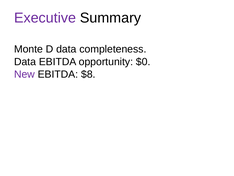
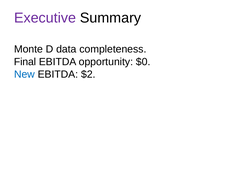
Data at (25, 62): Data -> Final
New colour: purple -> blue
$8: $8 -> $2
